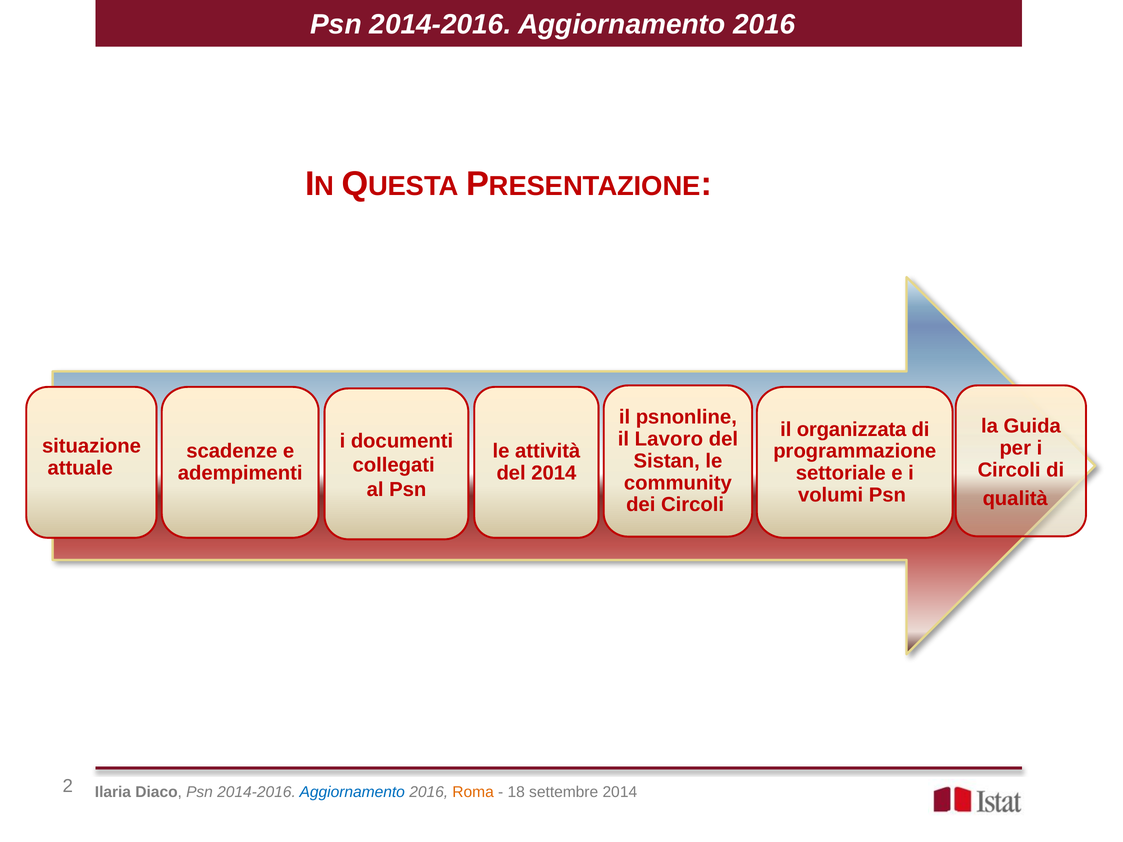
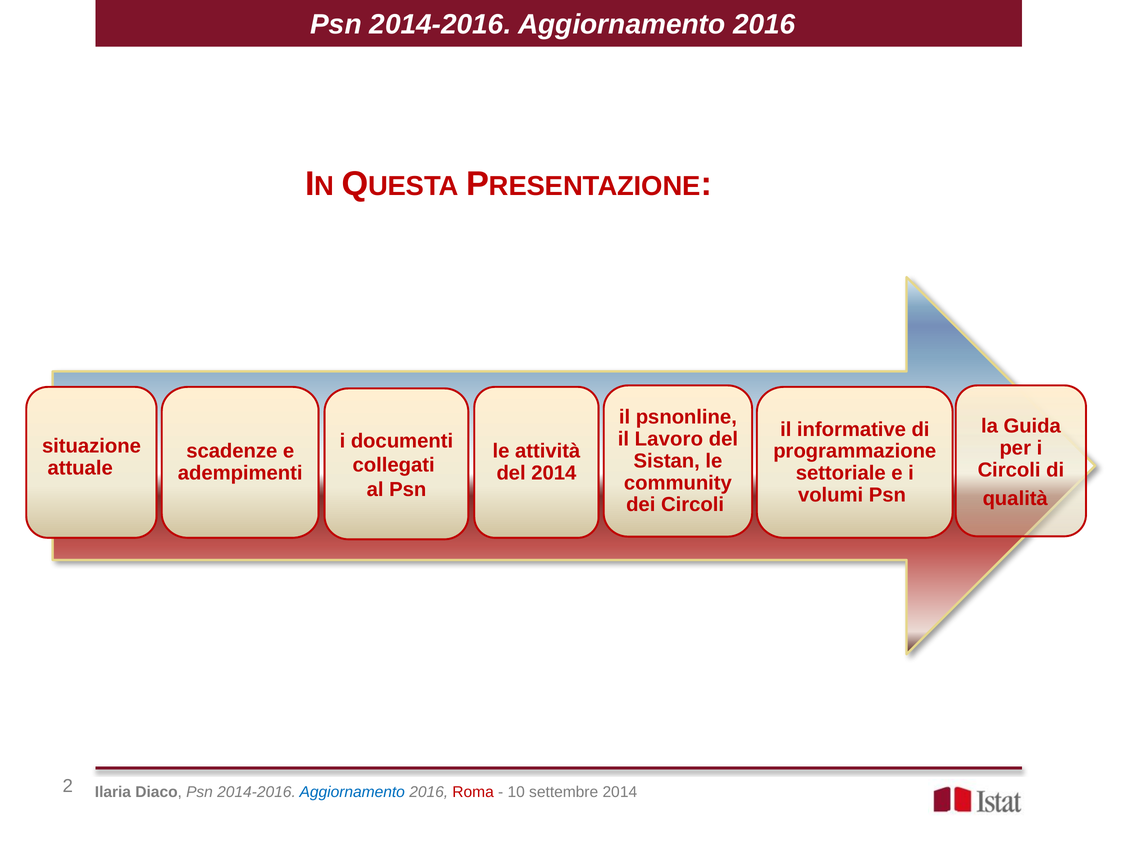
organizzata: organizzata -> informative
Roma colour: orange -> red
18: 18 -> 10
